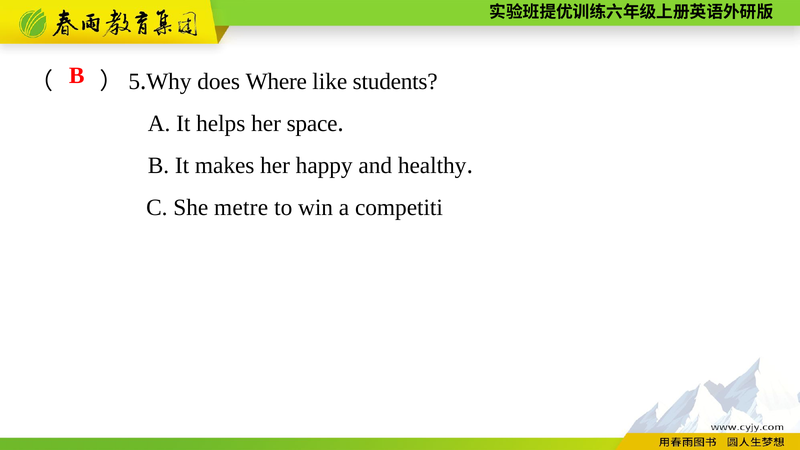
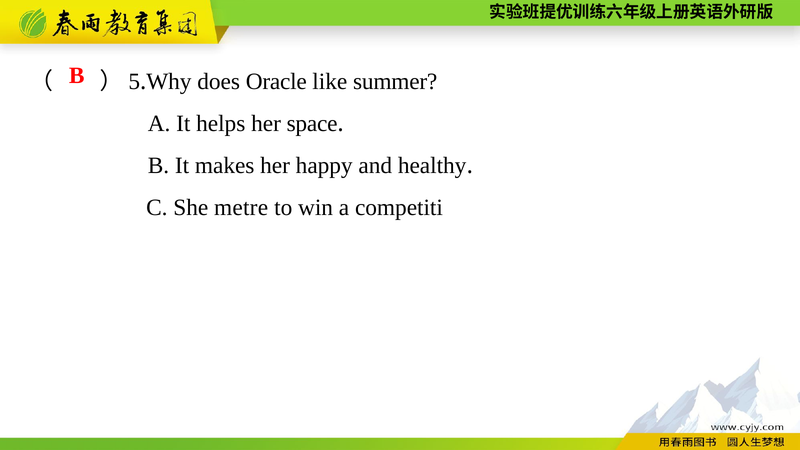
Where: Where -> Oracle
students: students -> summer
